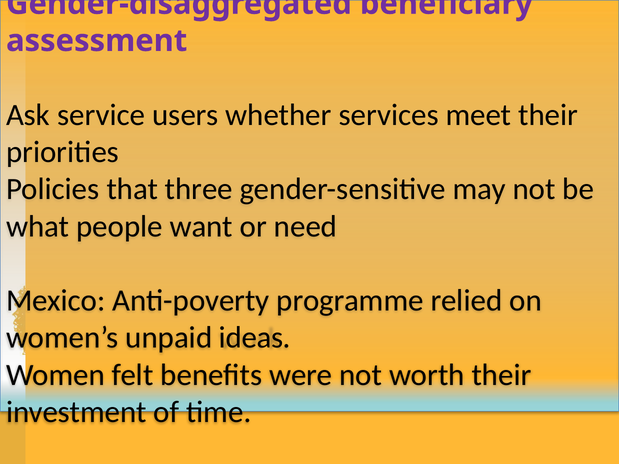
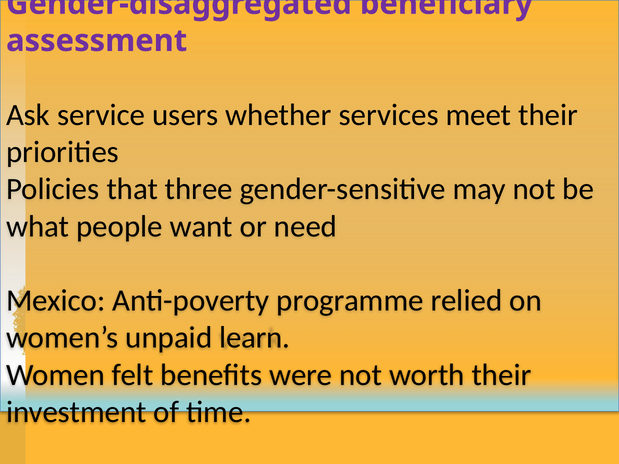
ideas: ideas -> learn
